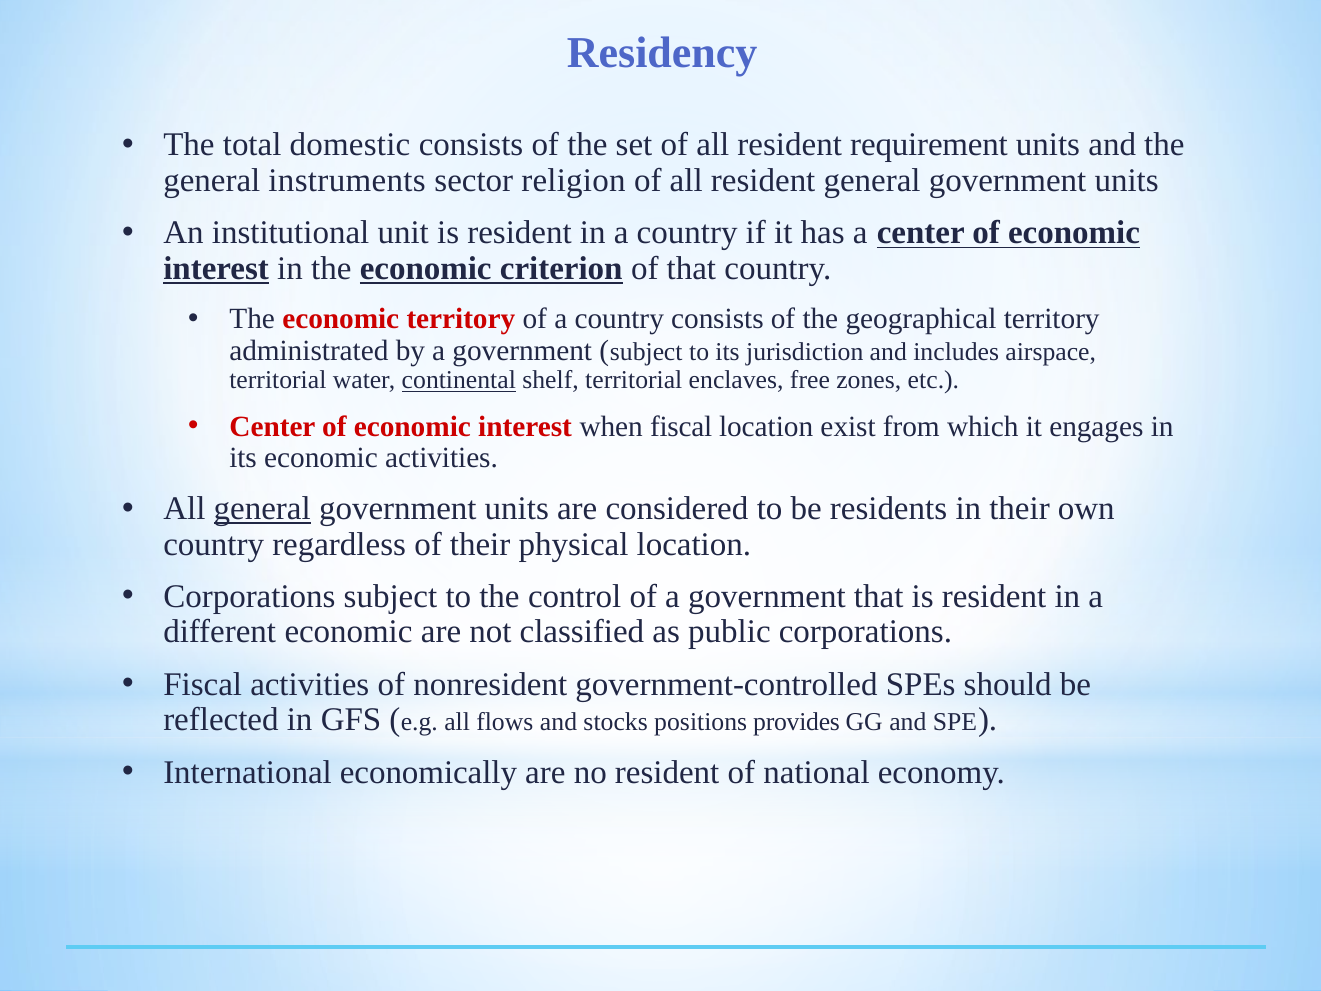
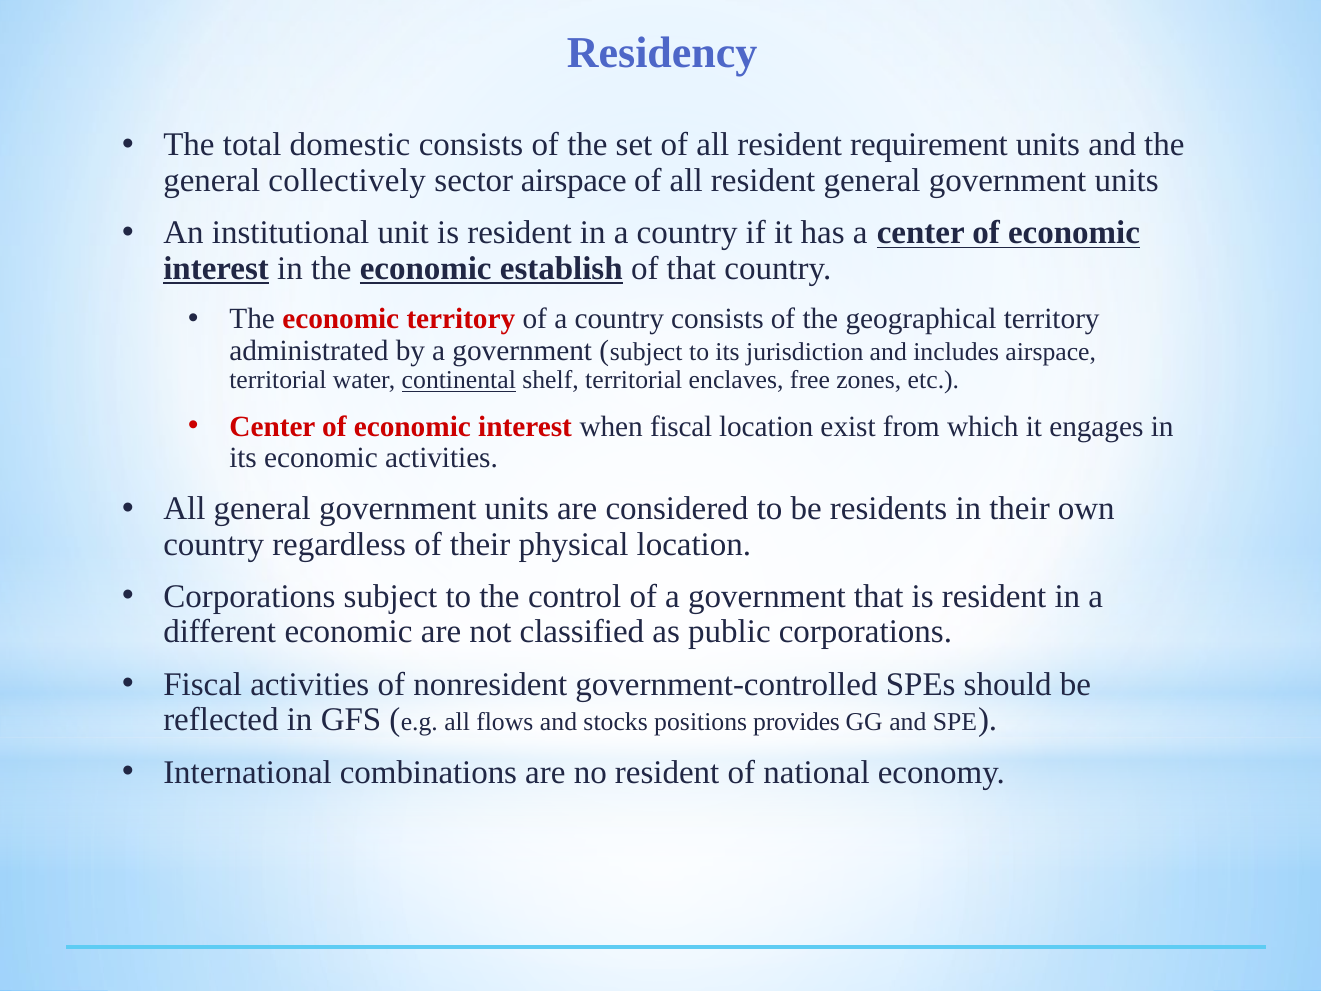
instruments: instruments -> collectively
sector religion: religion -> airspace
criterion: criterion -> establish
general at (262, 508) underline: present -> none
economically: economically -> combinations
